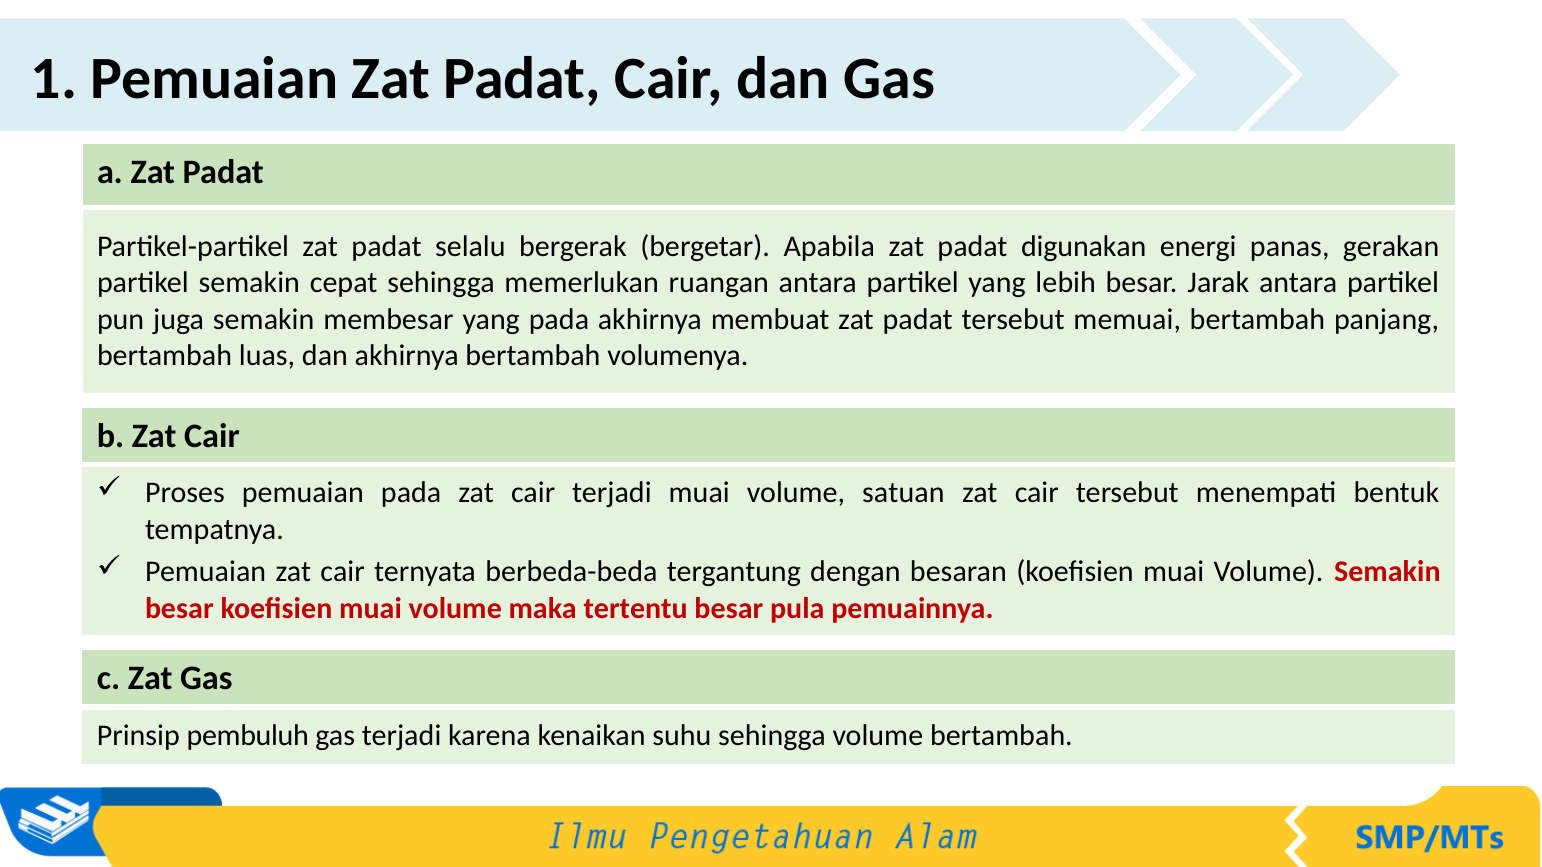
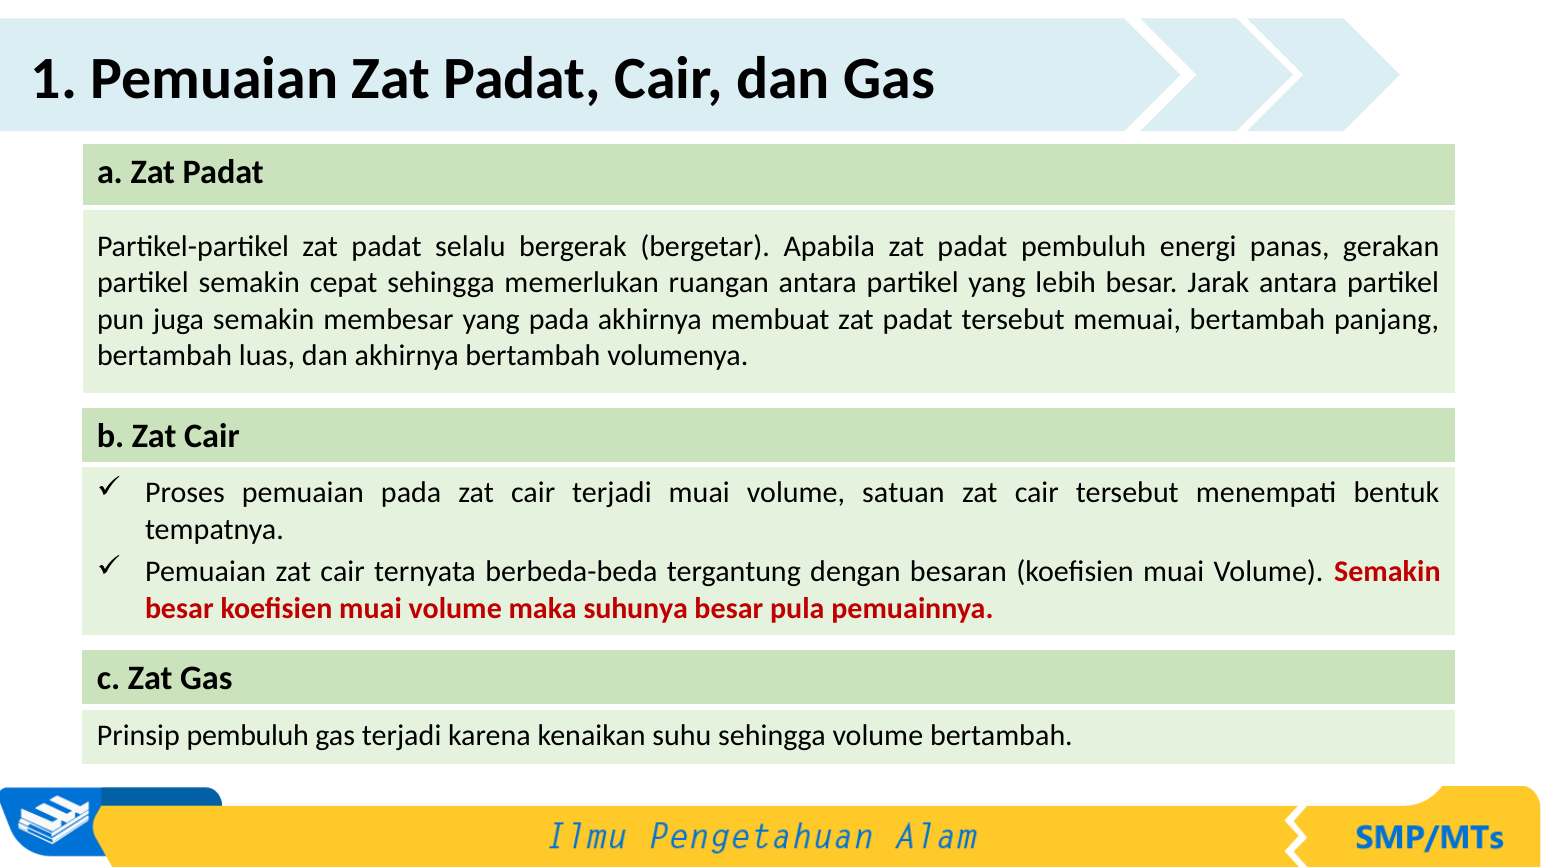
padat digunakan: digunakan -> pembuluh
tertentu: tertentu -> suhunya
